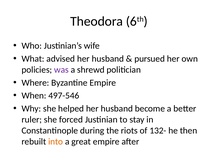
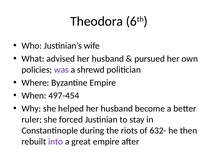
497-546: 497-546 -> 497-454
132-: 132- -> 632-
into colour: orange -> purple
